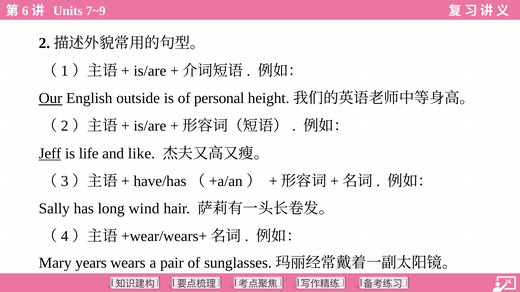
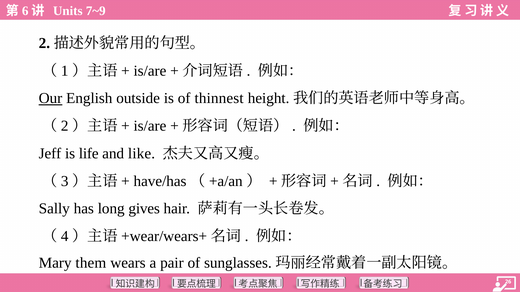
personal: personal -> thinnest
Jeff underline: present -> none
wind: wind -> gives
years: years -> them
